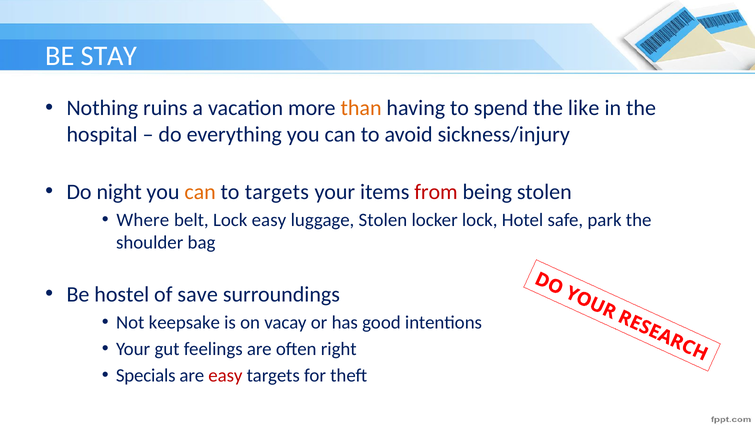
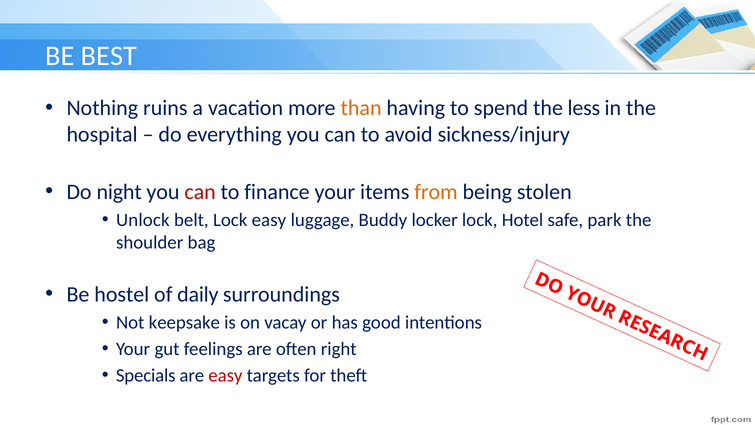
STAY: STAY -> BEST
like: like -> less
can at (200, 192) colour: orange -> red
to targets: targets -> finance
from colour: red -> orange
Where: Where -> Unlock
luggage Stolen: Stolen -> Buddy
save: save -> daily
